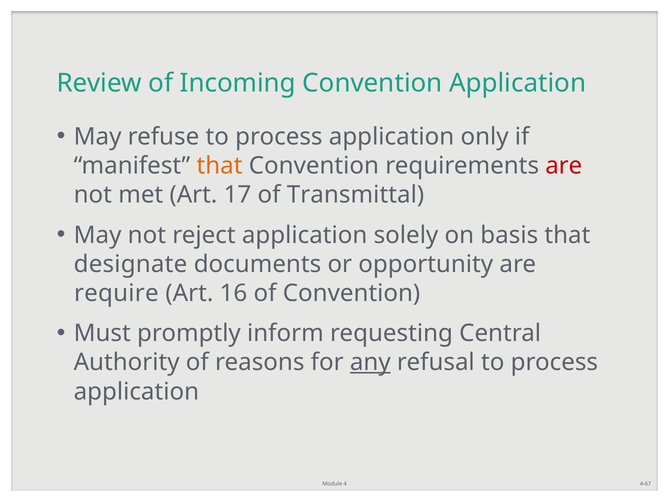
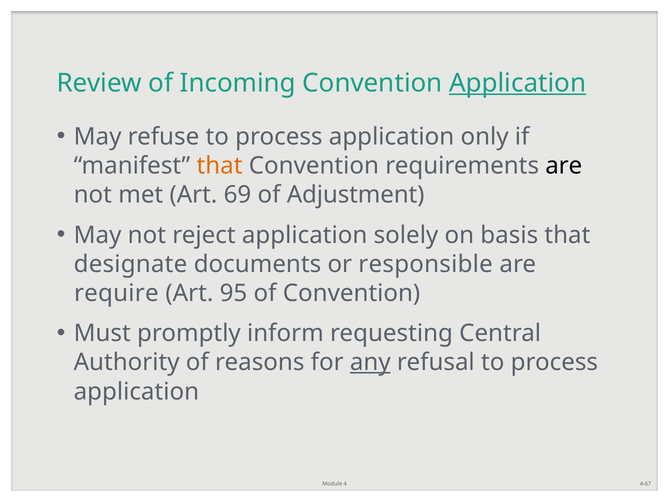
Application at (518, 83) underline: none -> present
are at (564, 166) colour: red -> black
17: 17 -> 69
Transmittal: Transmittal -> Adjustment
opportunity: opportunity -> responsible
16: 16 -> 95
